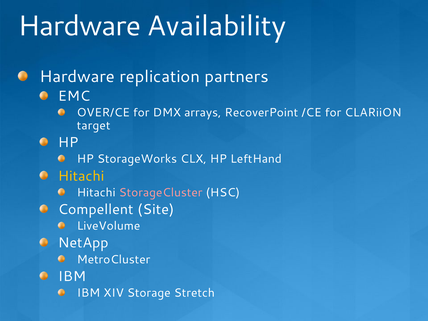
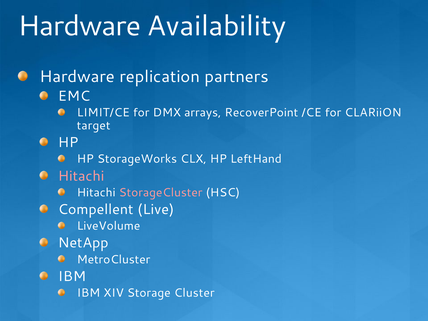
OVER/CE: OVER/CE -> LIMIT/CE
Hitachi at (81, 176) colour: yellow -> pink
Site: Site -> Live
Stretch: Stretch -> Cluster
